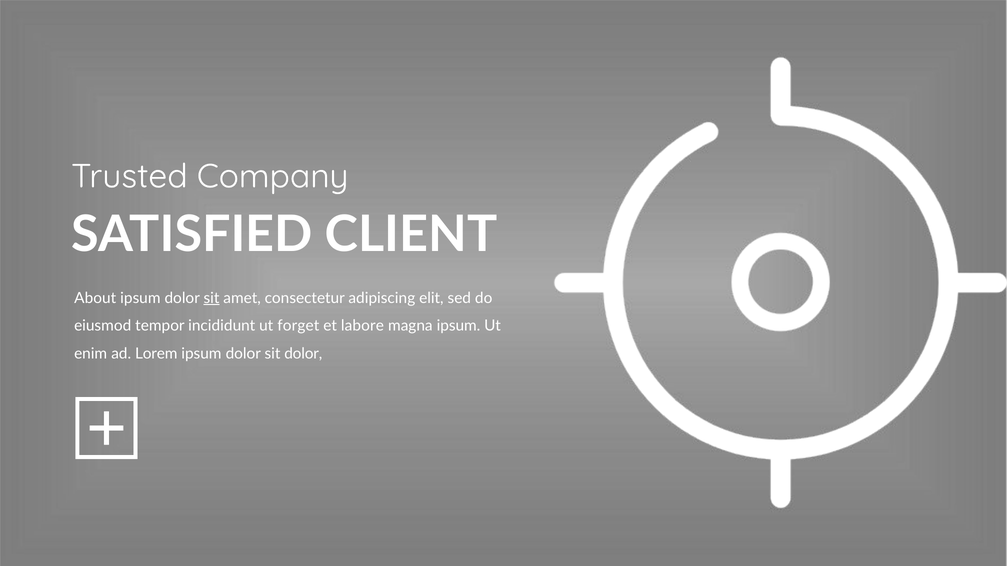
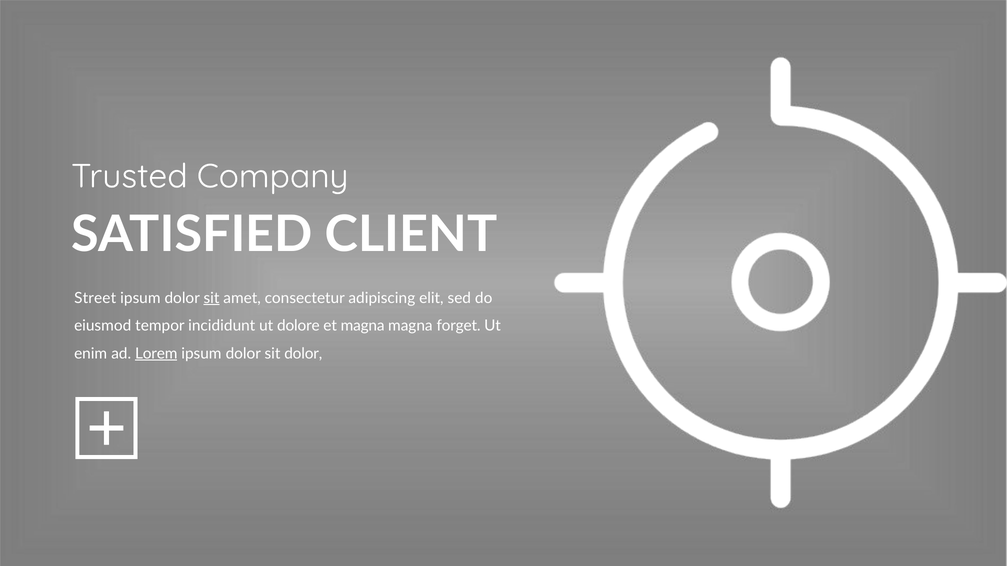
About: About -> Street
forget: forget -> dolore
et labore: labore -> magna
magna ipsum: ipsum -> forget
Lorem underline: none -> present
